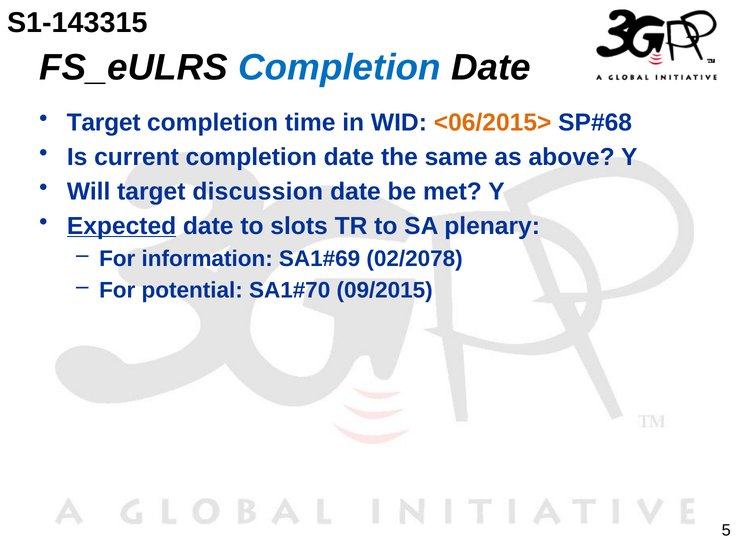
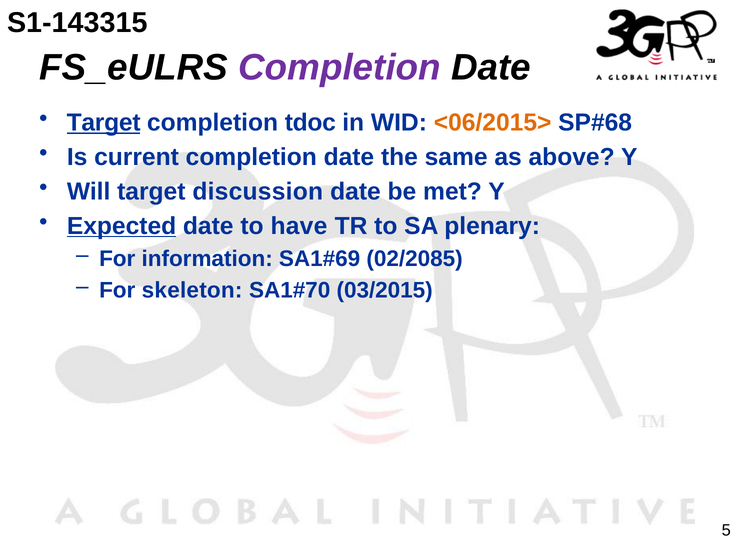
Completion at (339, 68) colour: blue -> purple
Target at (104, 122) underline: none -> present
time: time -> tdoc
slots: slots -> have
02/2078: 02/2078 -> 02/2085
potential: potential -> skeleton
09/2015: 09/2015 -> 03/2015
